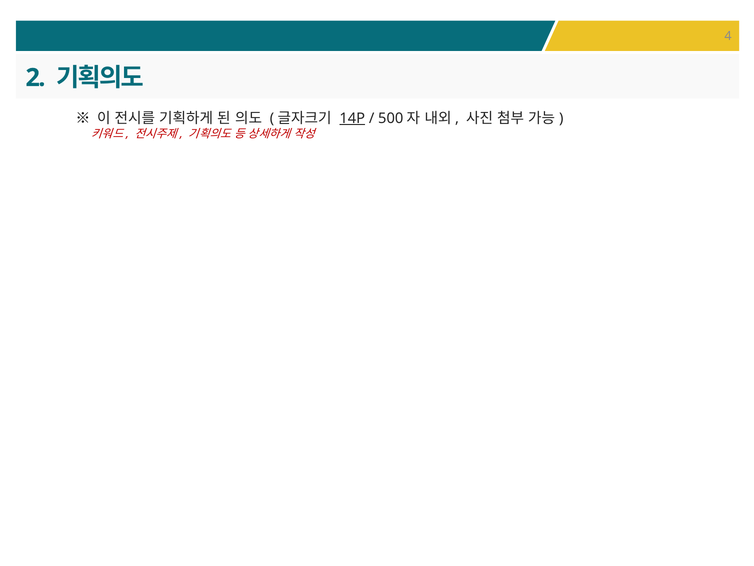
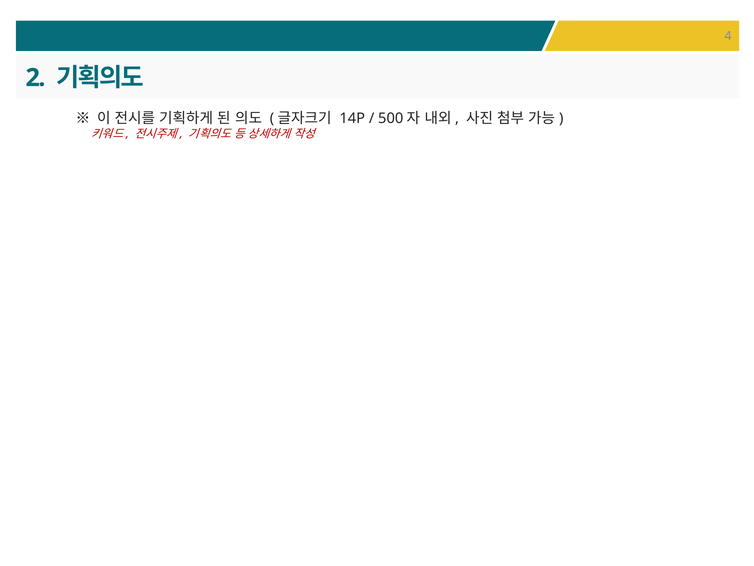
14P underline: present -> none
